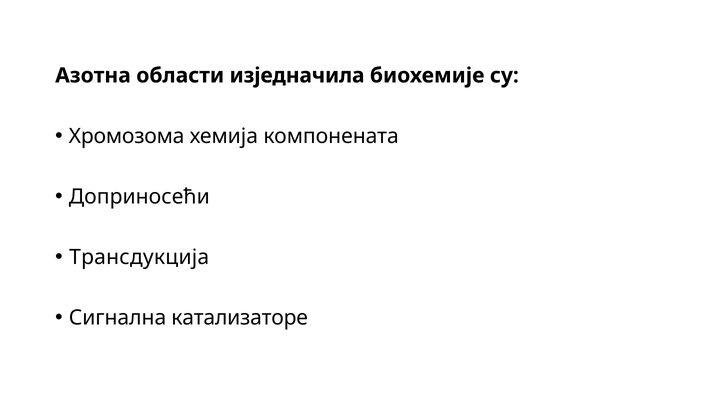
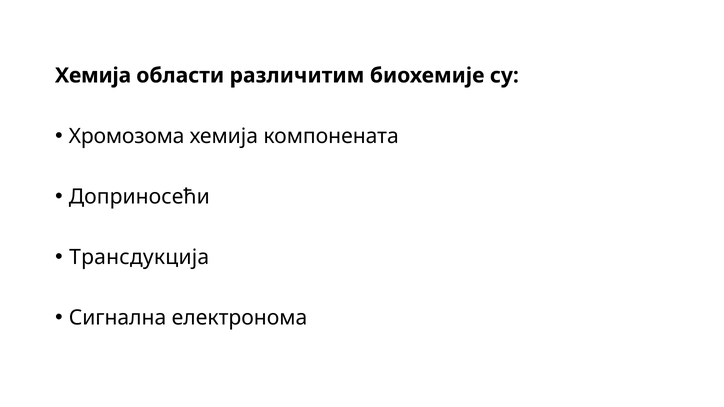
Азотна at (93, 76): Азотна -> Хемија
изједначила: изједначила -> различитим
катализаторе: катализаторе -> електронома
